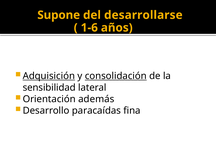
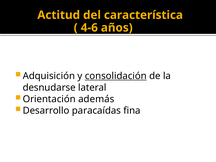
Supone: Supone -> Actitud
desarrollarse: desarrollarse -> característica
1-6: 1-6 -> 4-6
Adquisición underline: present -> none
sensibilidad: sensibilidad -> desnudarse
